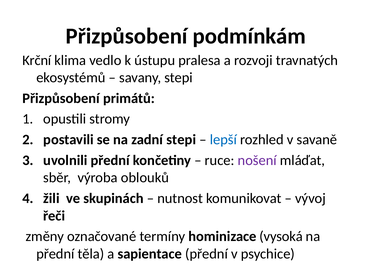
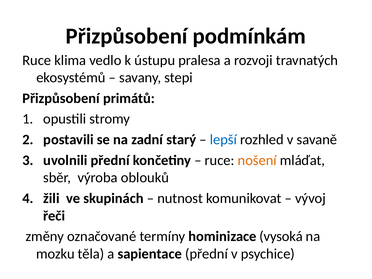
Krční at (37, 60): Krční -> Ruce
zadní stepi: stepi -> starý
nošení colour: purple -> orange
přední at (55, 254): přední -> mozku
